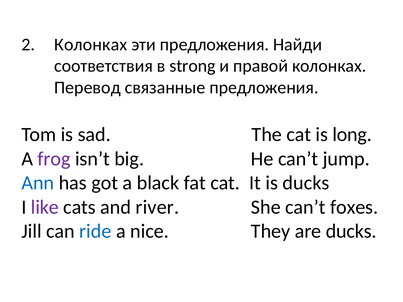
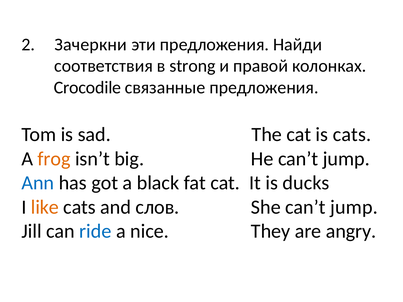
Колонках at (91, 45): Колонках -> Зачеркни
Перевод: Перевод -> Crocodile
is long: long -> cats
frog colour: purple -> orange
like colour: purple -> orange
river: river -> слов
She can’t foxes: foxes -> jump
are ducks: ducks -> angry
